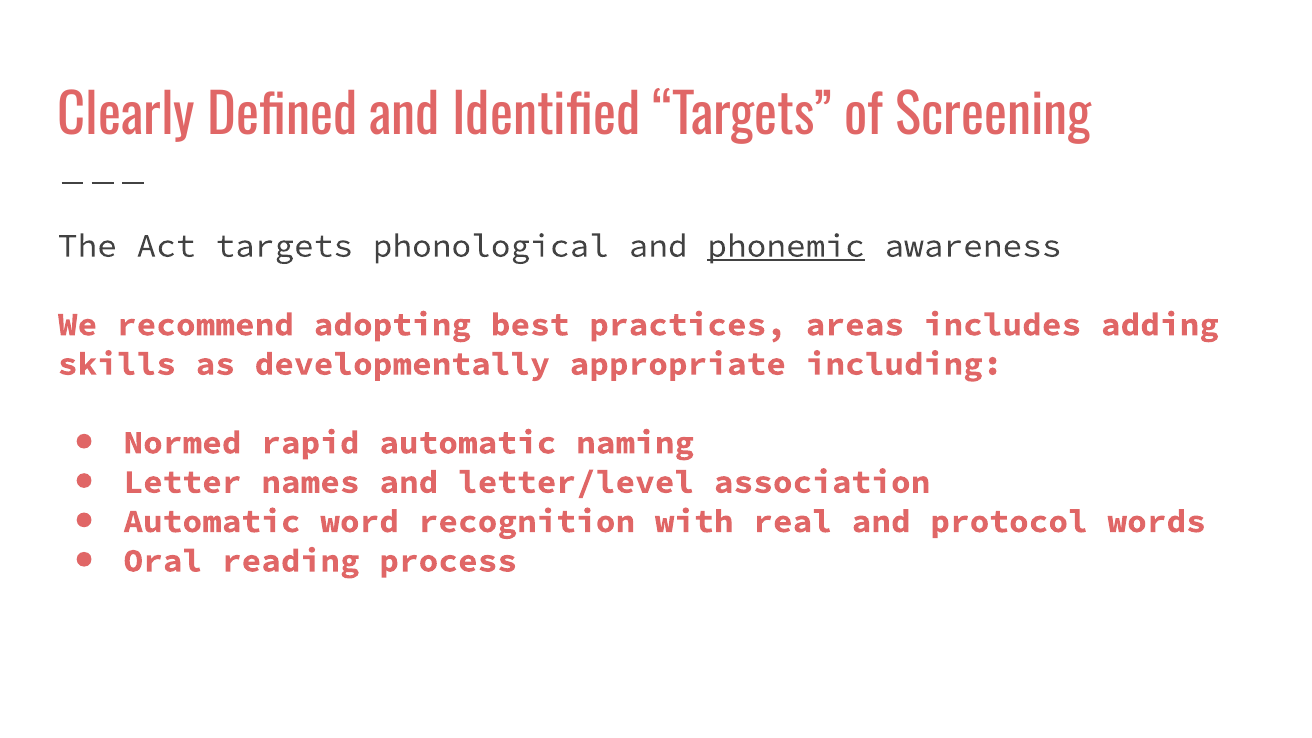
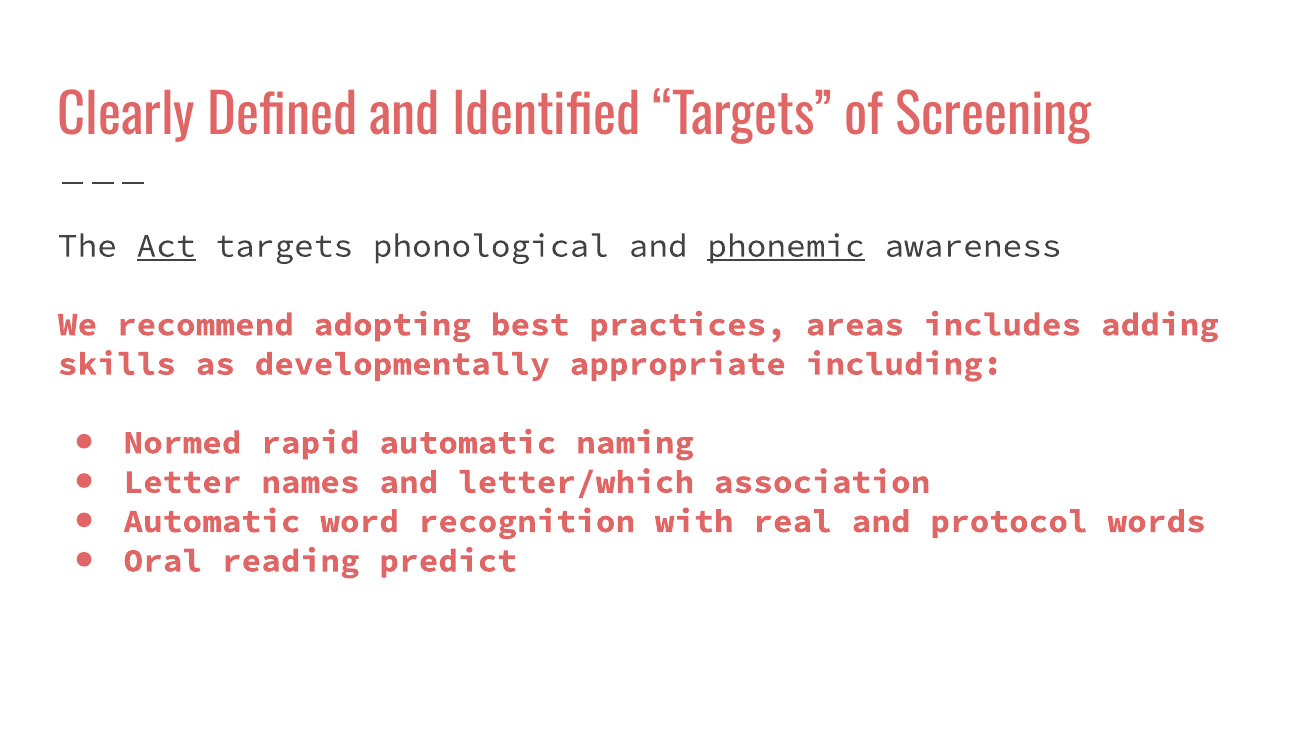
Act underline: none -> present
letter/level: letter/level -> letter/which
process: process -> predict
